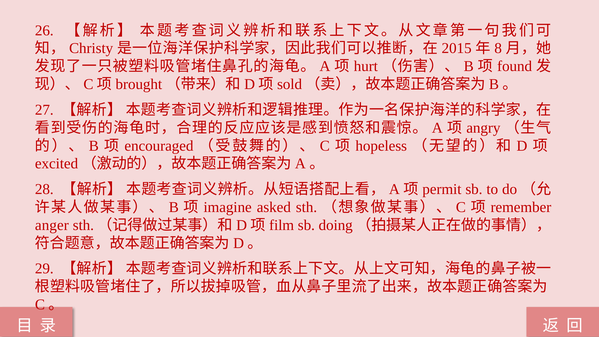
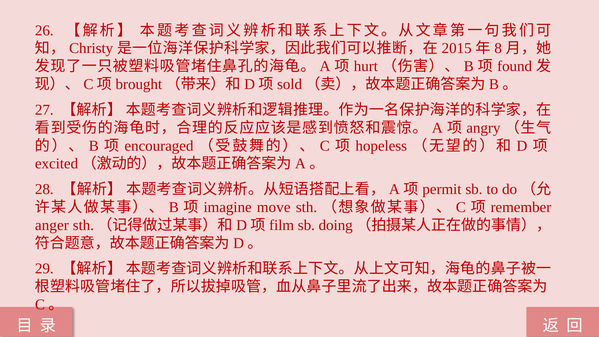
asked: asked -> move
